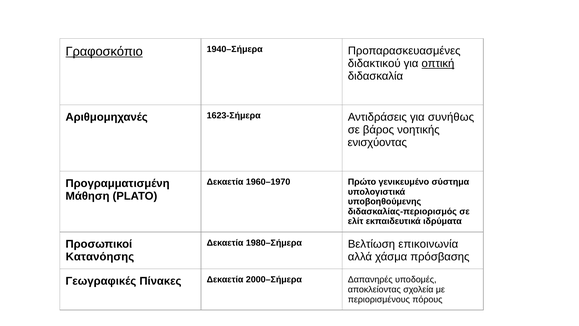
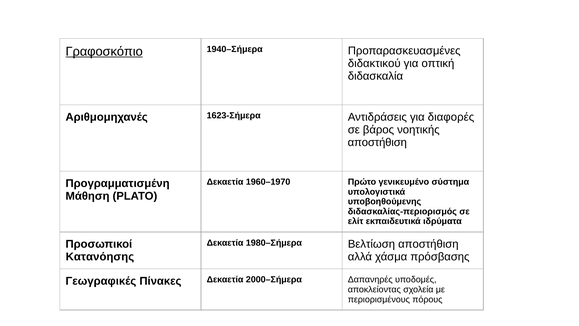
οπτική underline: present -> none
συνήθως: συνήθως -> διαφορές
ενισχύοντας at (377, 142): ενισχύοντας -> αποστήθιση
Βελτίωση επικοινωνία: επικοινωνία -> αποστήθιση
